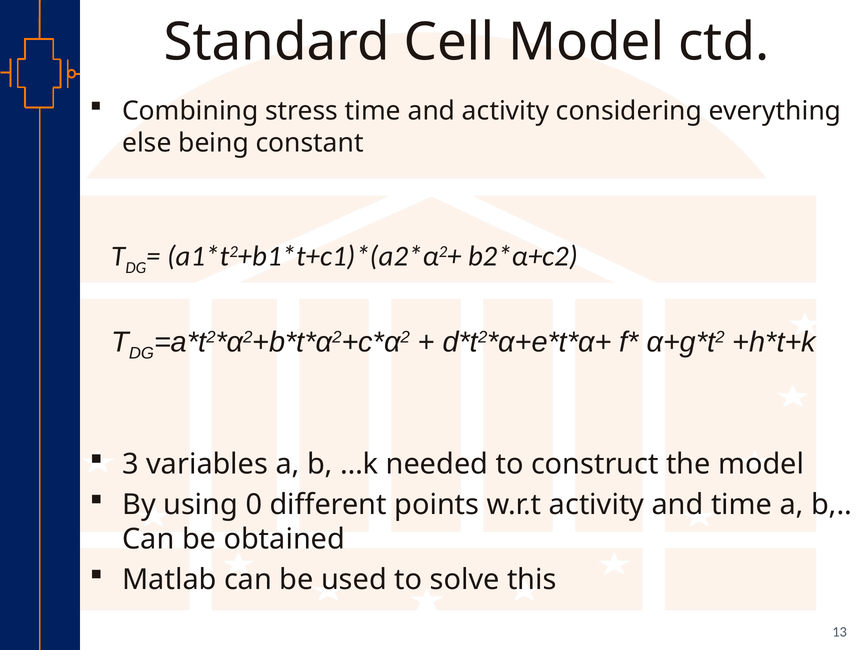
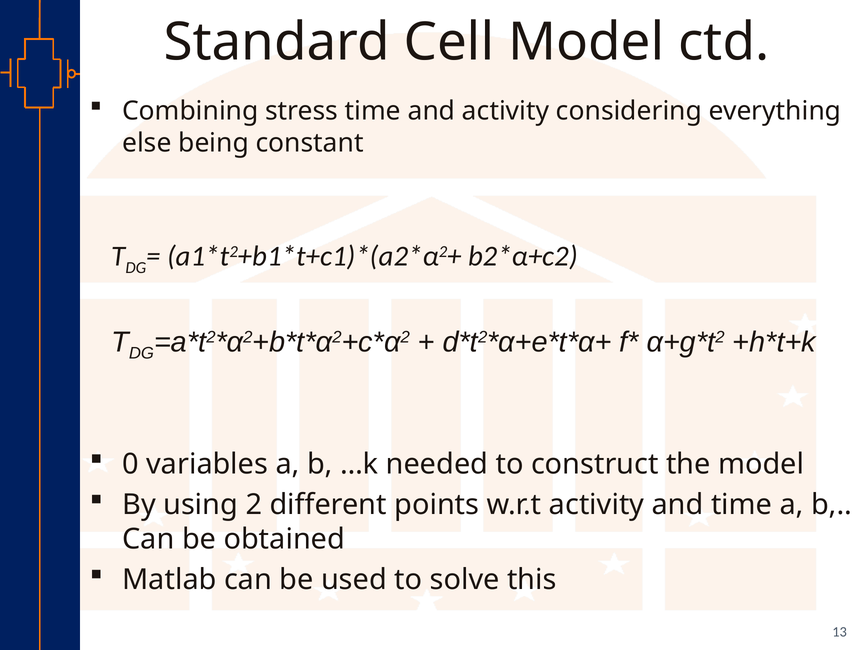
3: 3 -> 0
0: 0 -> 2
